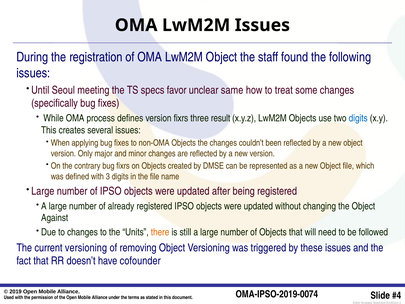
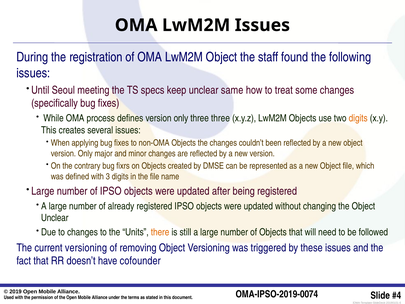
favor: favor -> keep
defines version fixrs: fixrs -> only
three result: result -> three
digits at (358, 118) colour: blue -> orange
Against at (55, 218): Against -> Unclear
